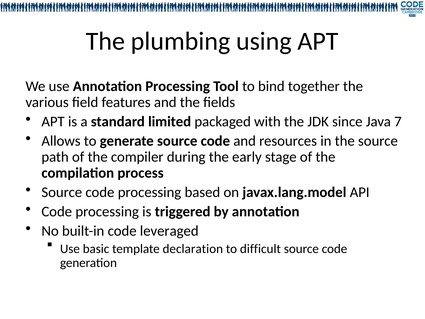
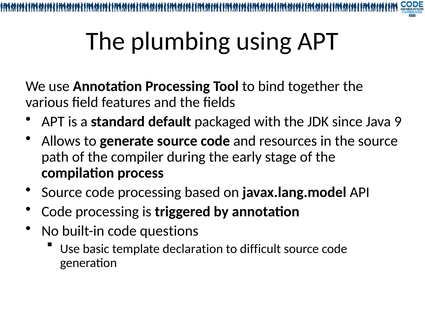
limited: limited -> default
7: 7 -> 9
leveraged: leveraged -> questions
